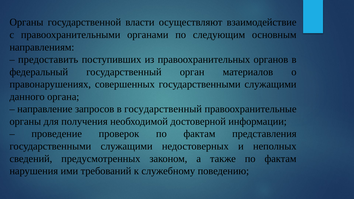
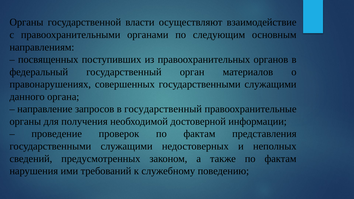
предоставить: предоставить -> посвященных
